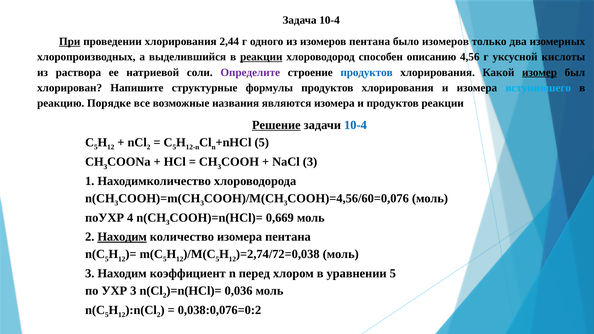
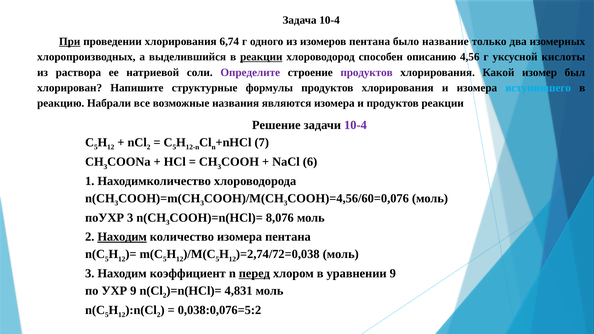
2,44: 2,44 -> 6,74
было изомеров: изомеров -> название
продуктов at (367, 72) colour: blue -> purple
изомер underline: present -> none
Порядке: Порядке -> Набрали
Решение underline: present -> none
10-4 at (355, 125) colour: blue -> purple
5 at (262, 142): 5 -> 7
NaCl 3: 3 -> 6
поУХР 4: 4 -> 3
0,669: 0,669 -> 8,076
перед underline: none -> present
уравнении 5: 5 -> 9
УХР 3: 3 -> 9
0,036: 0,036 -> 4,831
0,038:0,076=0:2: 0,038:0,076=0:2 -> 0,038:0,076=5:2
